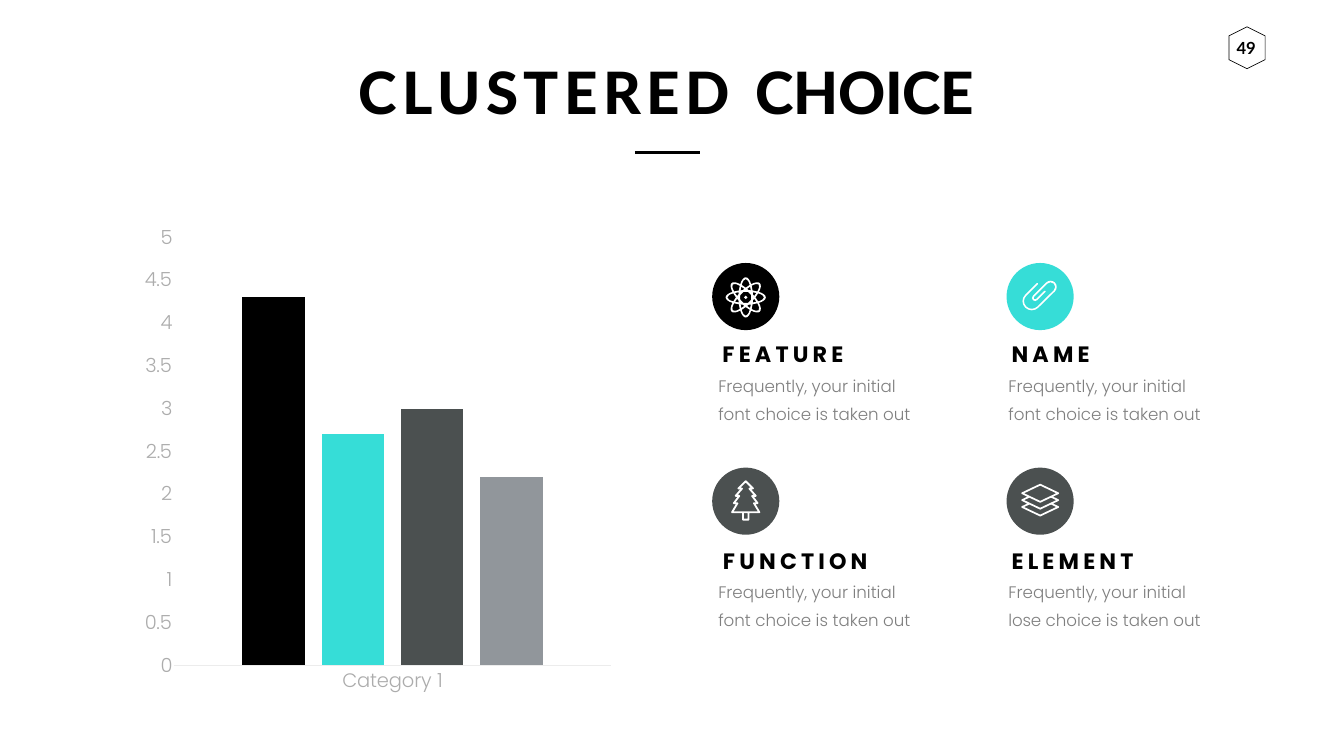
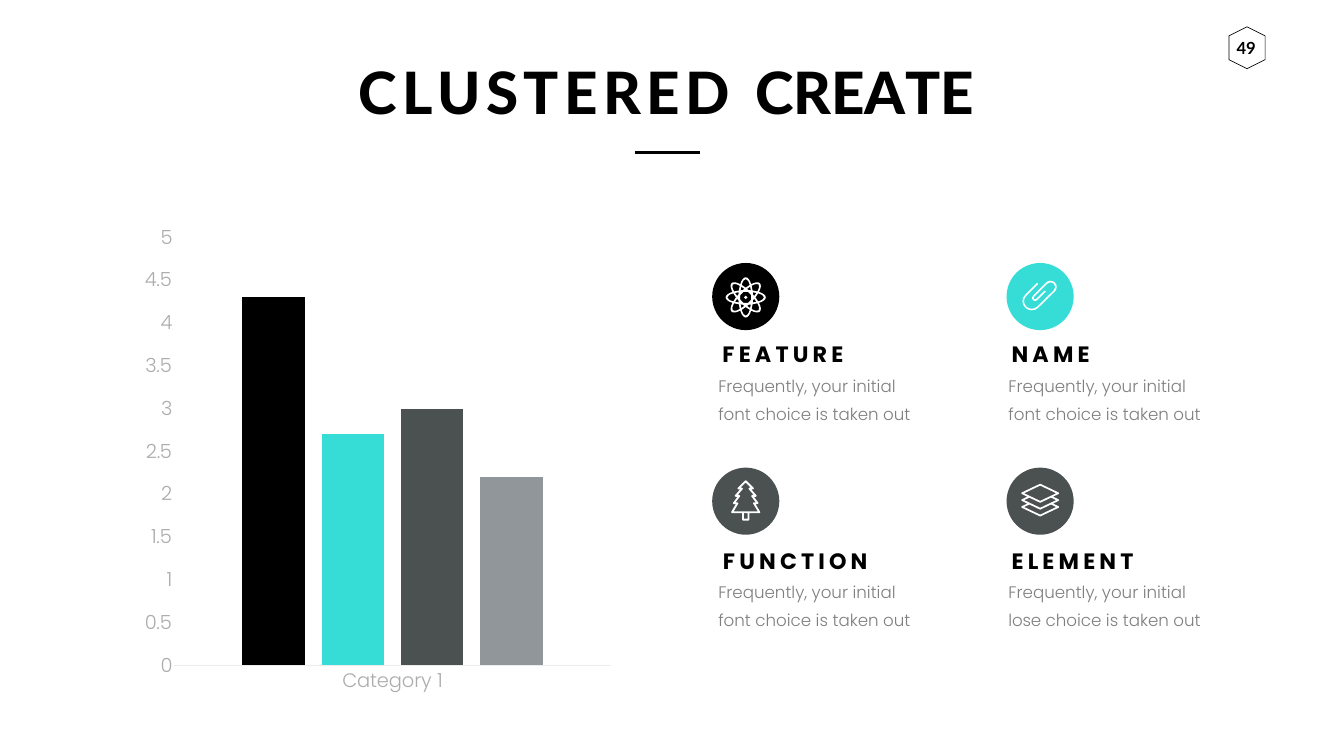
CLUSTERED CHOICE: CHOICE -> CREATE
